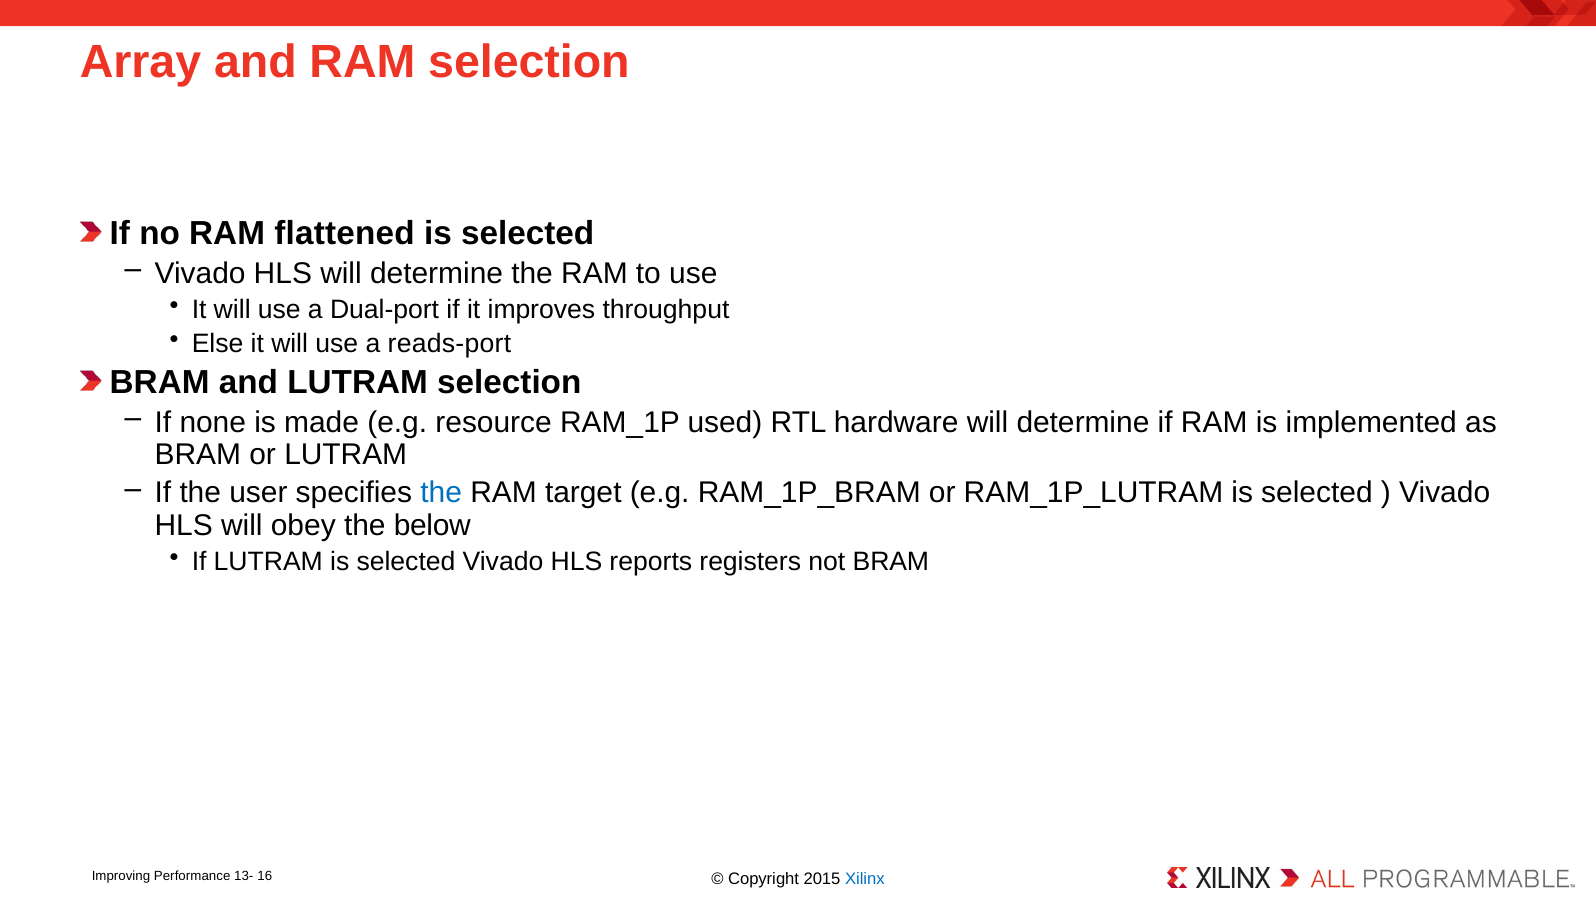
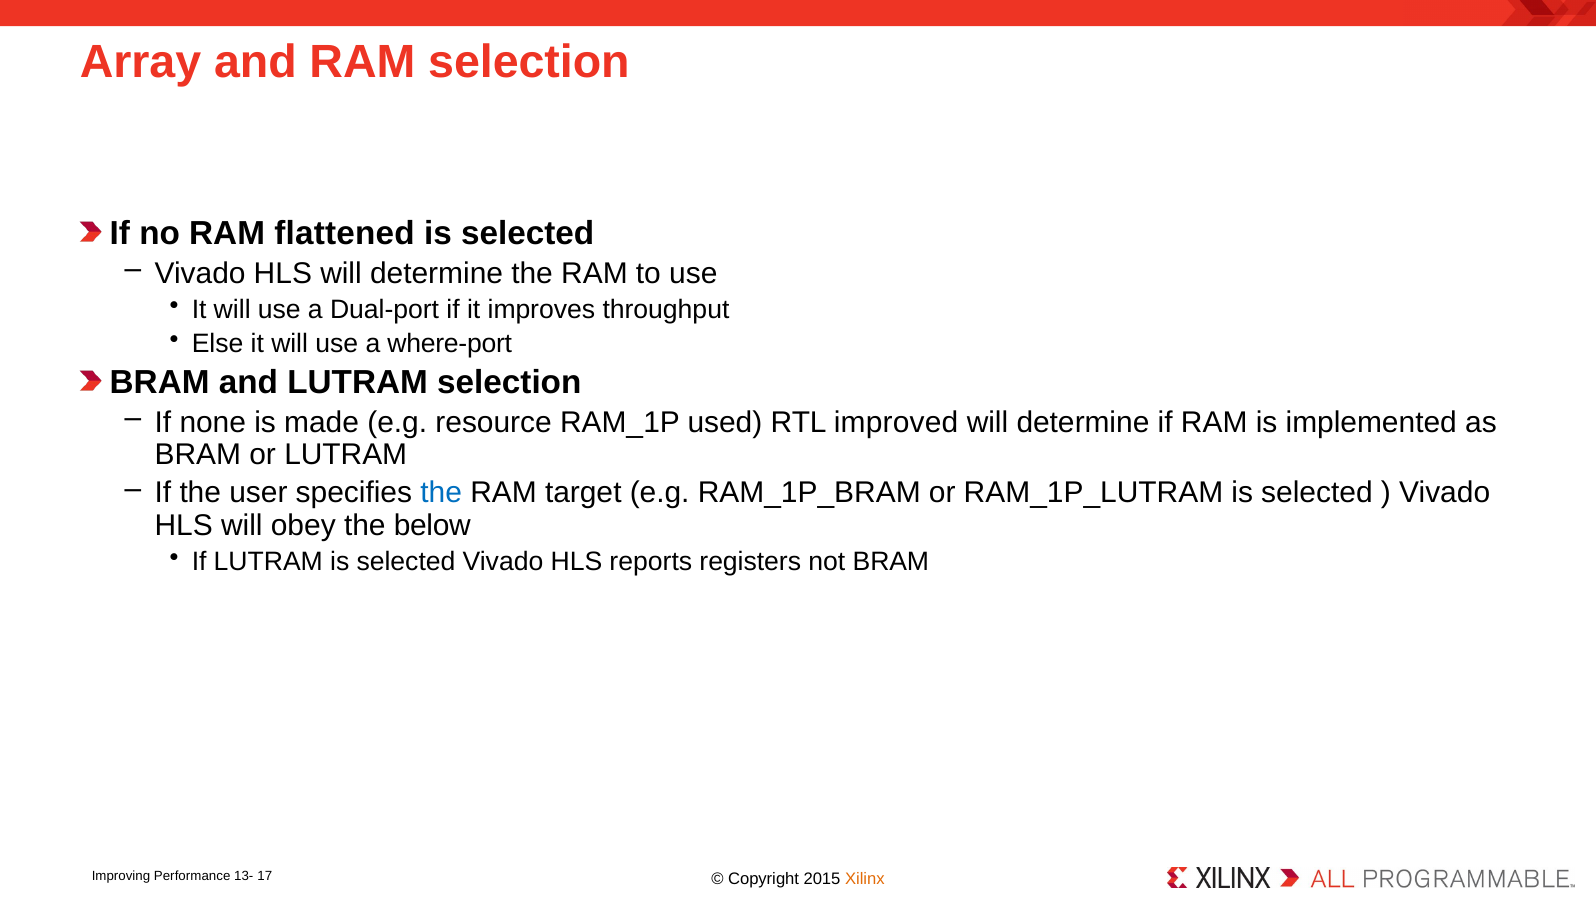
reads-port: reads-port -> where-port
hardware: hardware -> improved
16: 16 -> 17
Xilinx colour: blue -> orange
